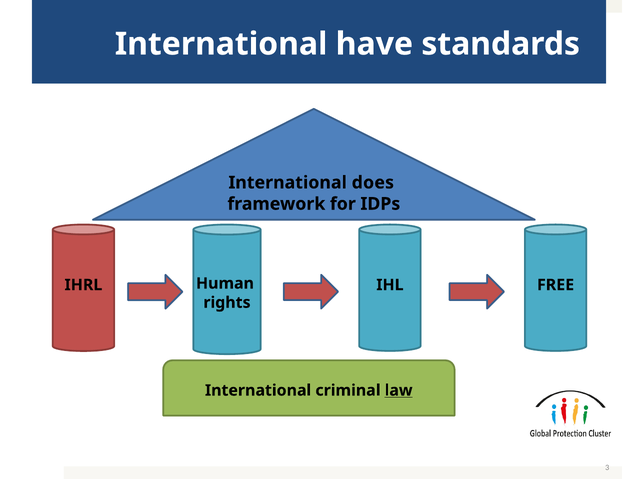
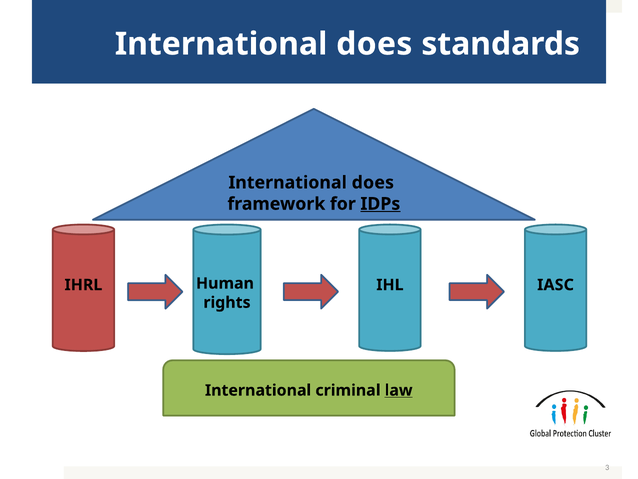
have at (374, 44): have -> does
IDPs underline: none -> present
FREE: FREE -> IASC
